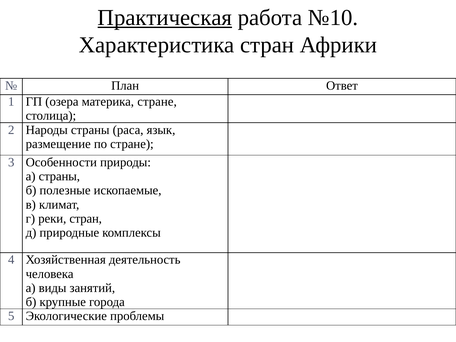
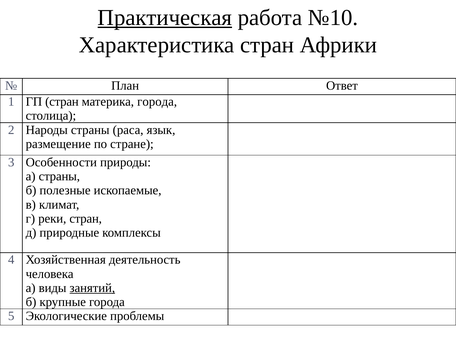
ГП озера: озера -> стран
материка стране: стране -> города
занятий underline: none -> present
